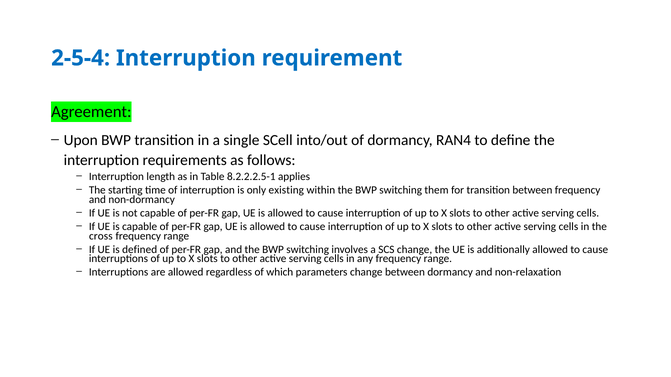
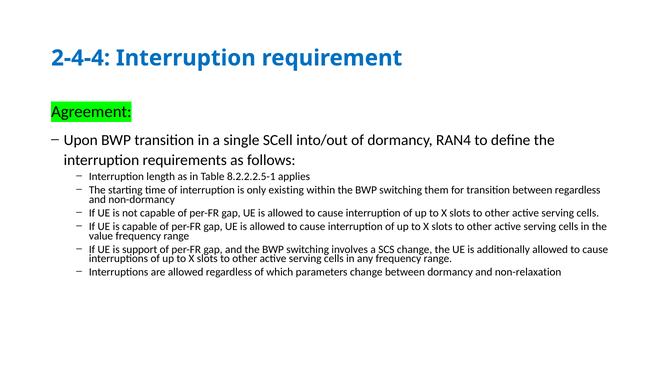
2-5-4: 2-5-4 -> 2-4-4
between frequency: frequency -> regardless
cross: cross -> value
defined: defined -> support
